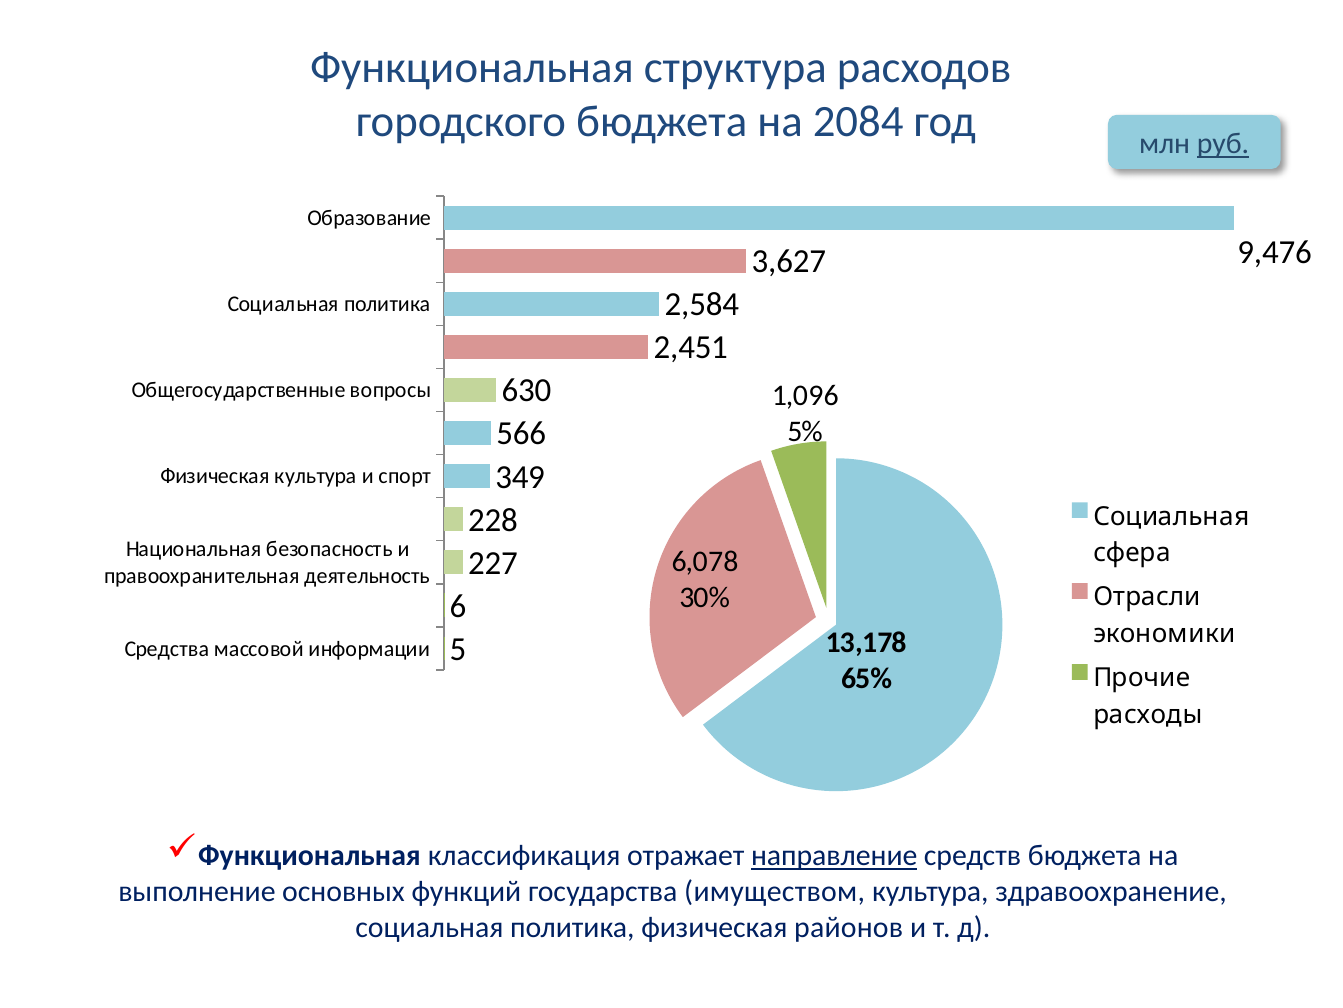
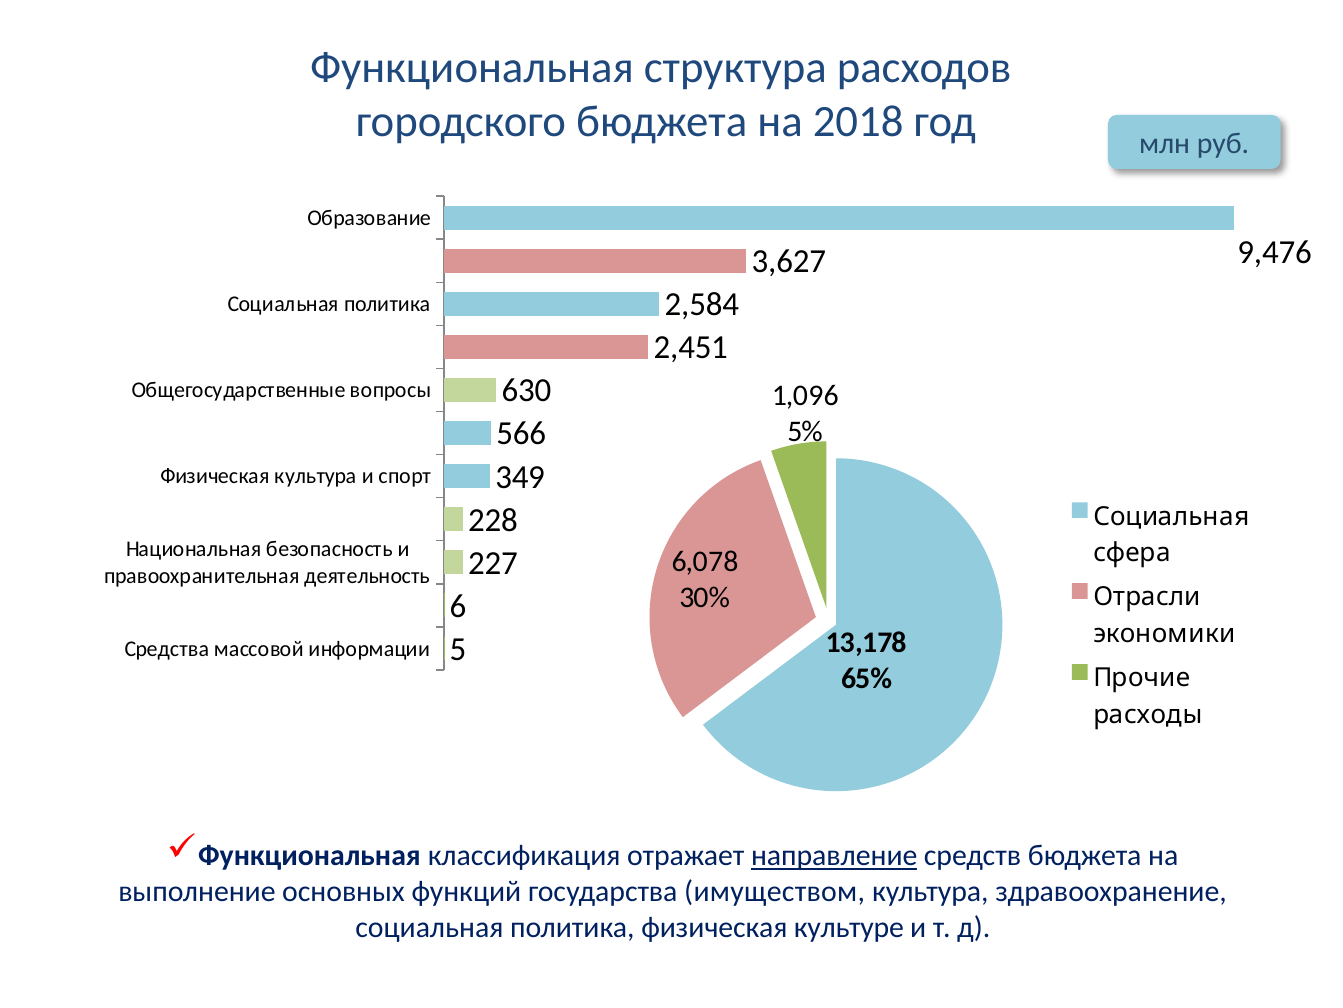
2084: 2084 -> 2018
руб underline: present -> none
районов: районов -> культуре
